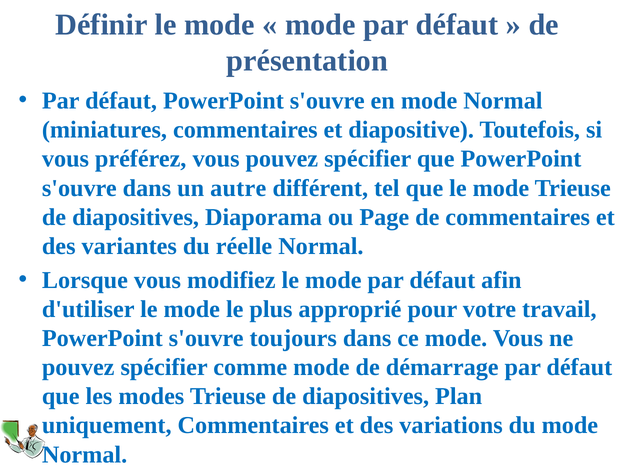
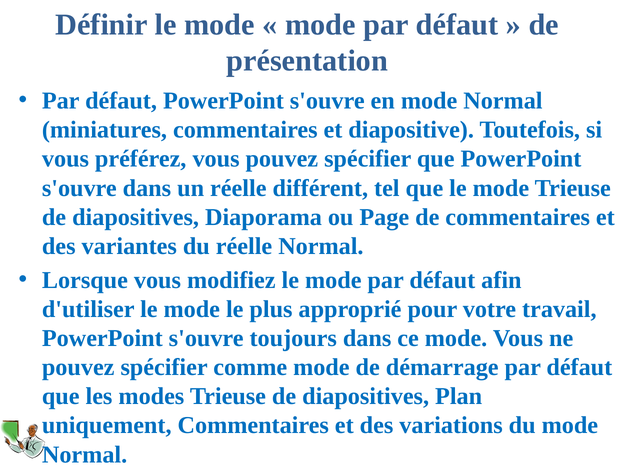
un autre: autre -> réelle
